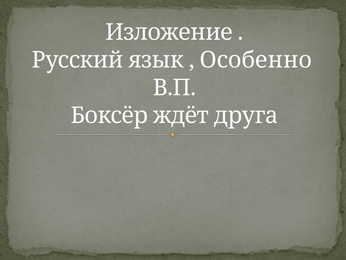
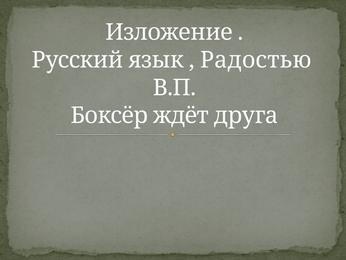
Особенно: Особенно -> Радостью
